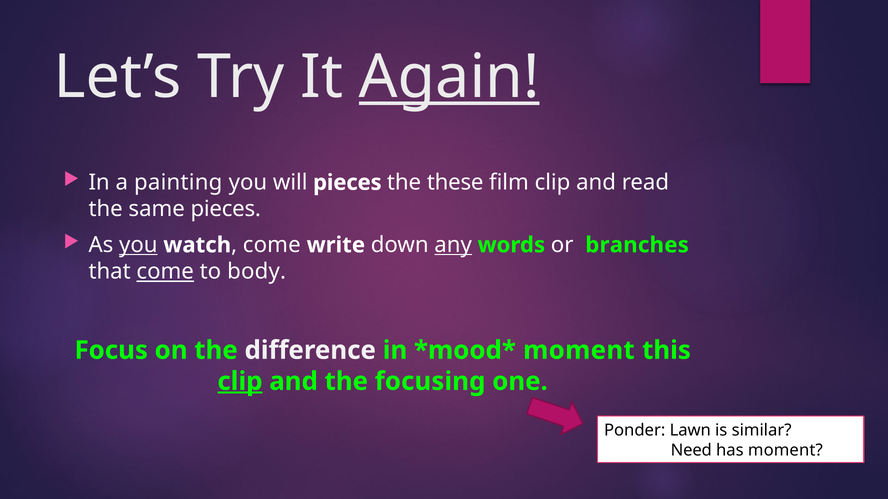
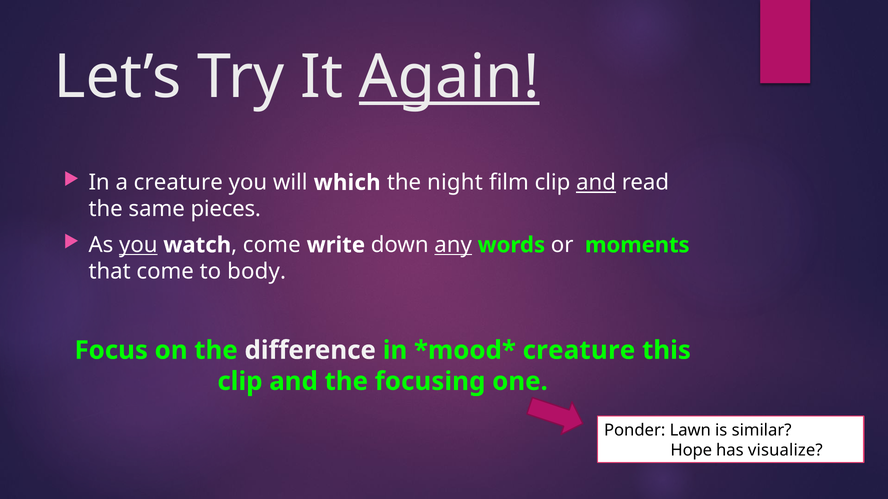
a painting: painting -> creature
will pieces: pieces -> which
these: these -> night
and at (596, 183) underline: none -> present
branches: branches -> moments
come at (165, 272) underline: present -> none
moment at (579, 351): moment -> creature
clip at (240, 382) underline: present -> none
Need: Need -> Hope
has moment: moment -> visualize
